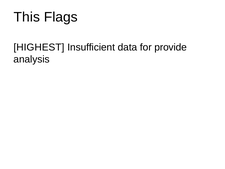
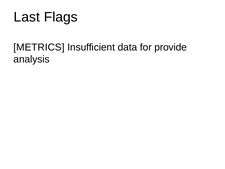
This: This -> Last
HIGHEST: HIGHEST -> METRICS
